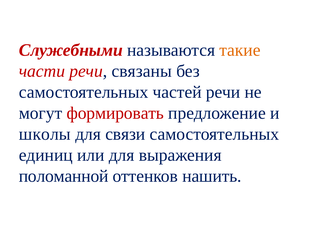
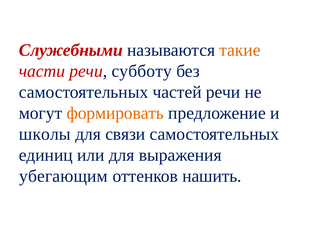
связаны: связаны -> субботу
формировать colour: red -> orange
поломанной: поломанной -> убегающим
